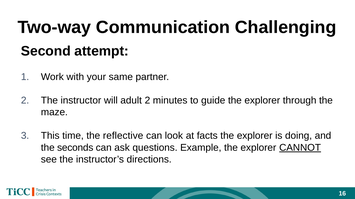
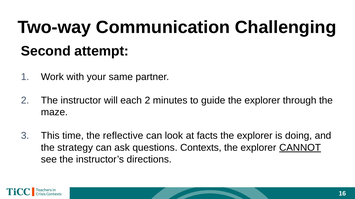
adult: adult -> each
seconds: seconds -> strategy
Example: Example -> Contexts
